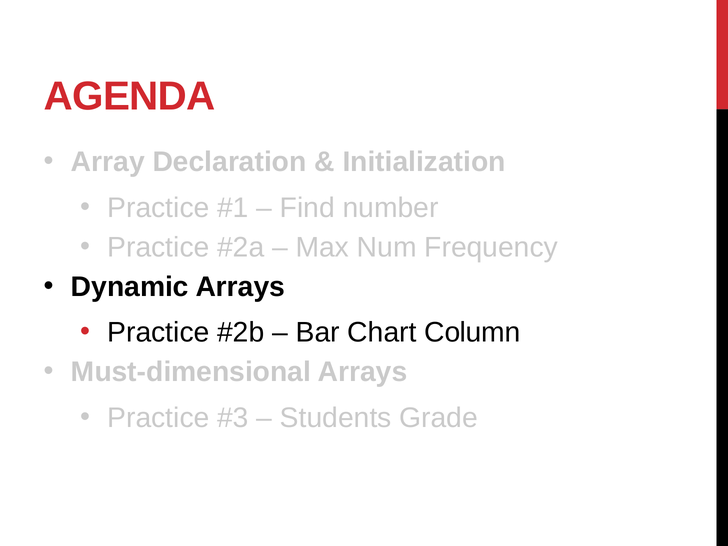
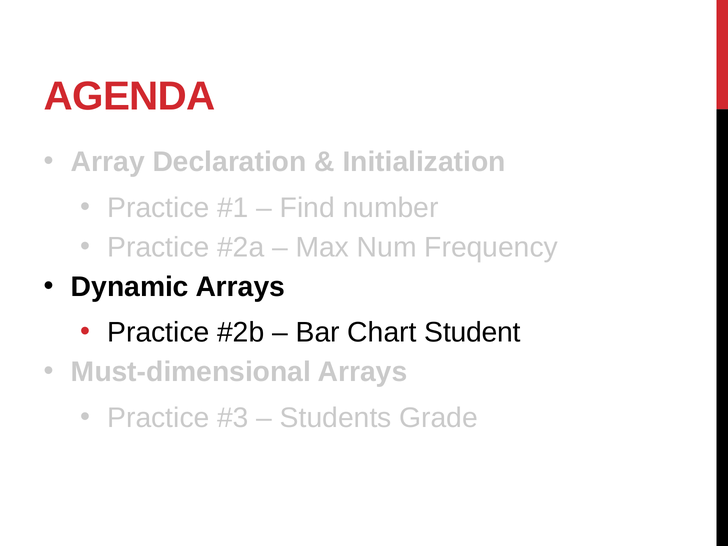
Column: Column -> Student
